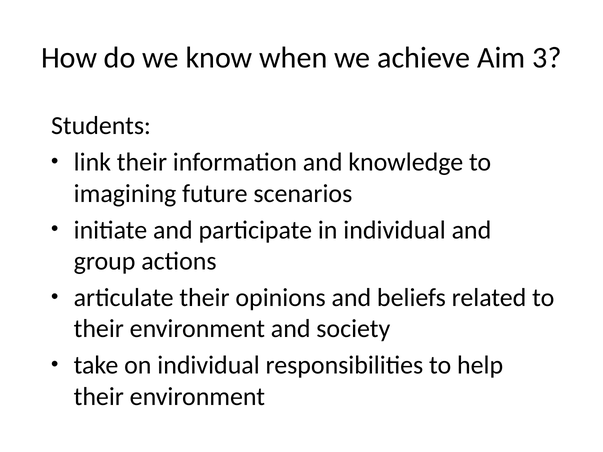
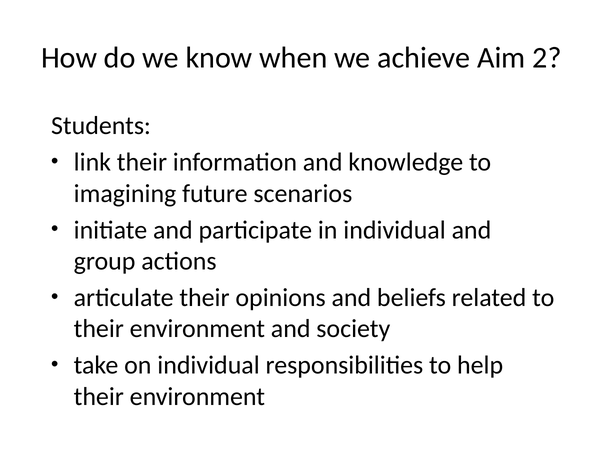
3: 3 -> 2
